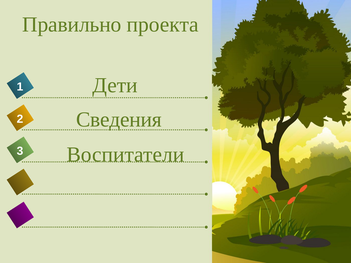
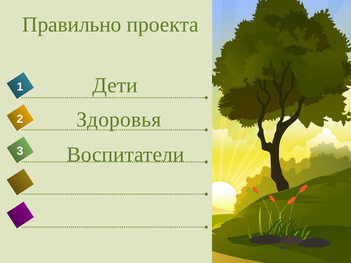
Сведения: Сведения -> Здоровья
